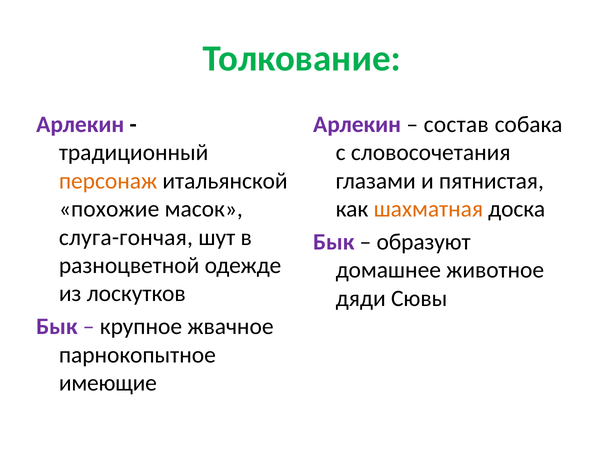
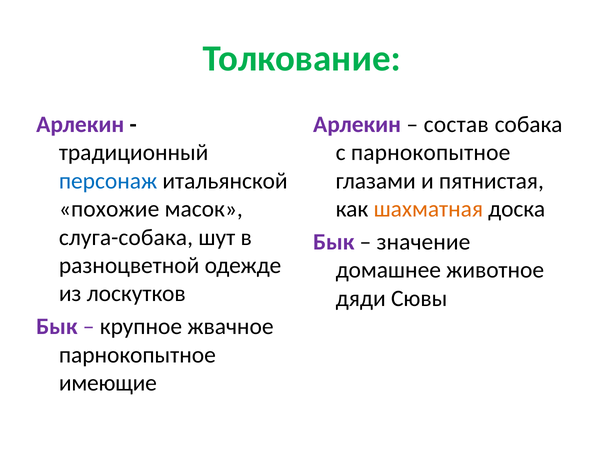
с словосочетания: словосочетания -> парнокопытное
персонаж colour: orange -> blue
слуга-гончая: слуга-гончая -> слуга-собака
образуют: образуют -> значение
